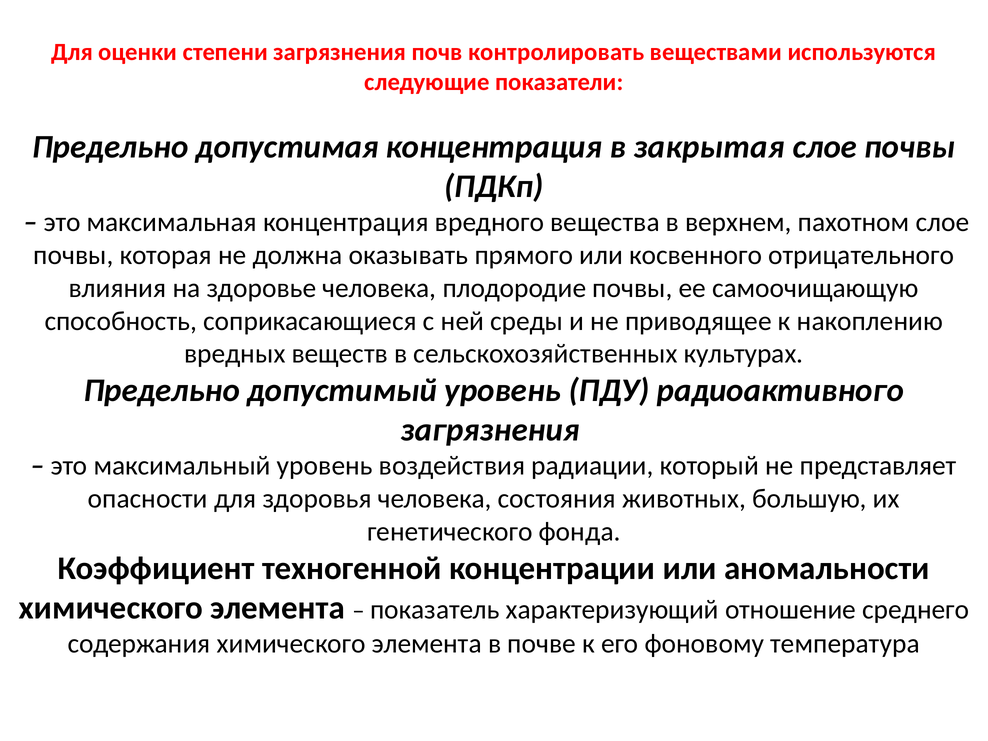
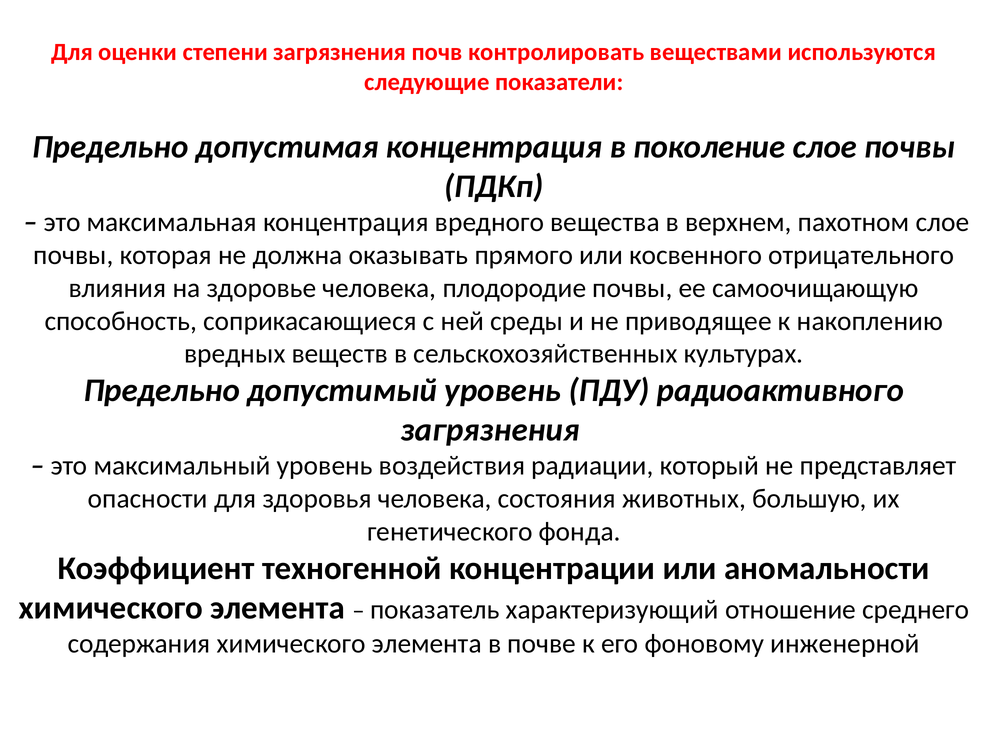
закрытая: закрытая -> поколение
температура: температура -> инженерной
